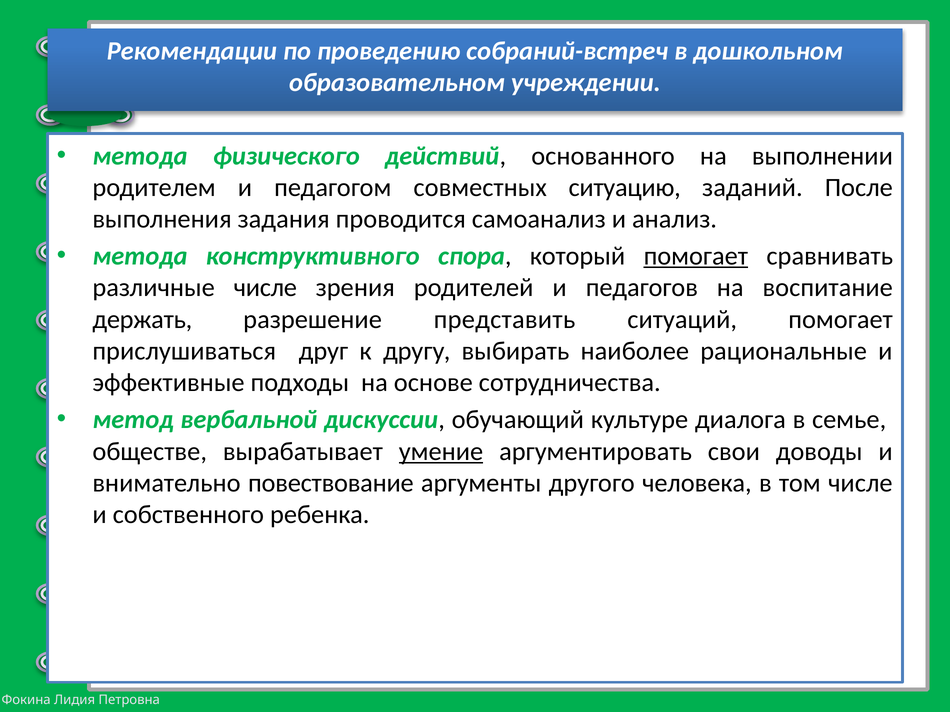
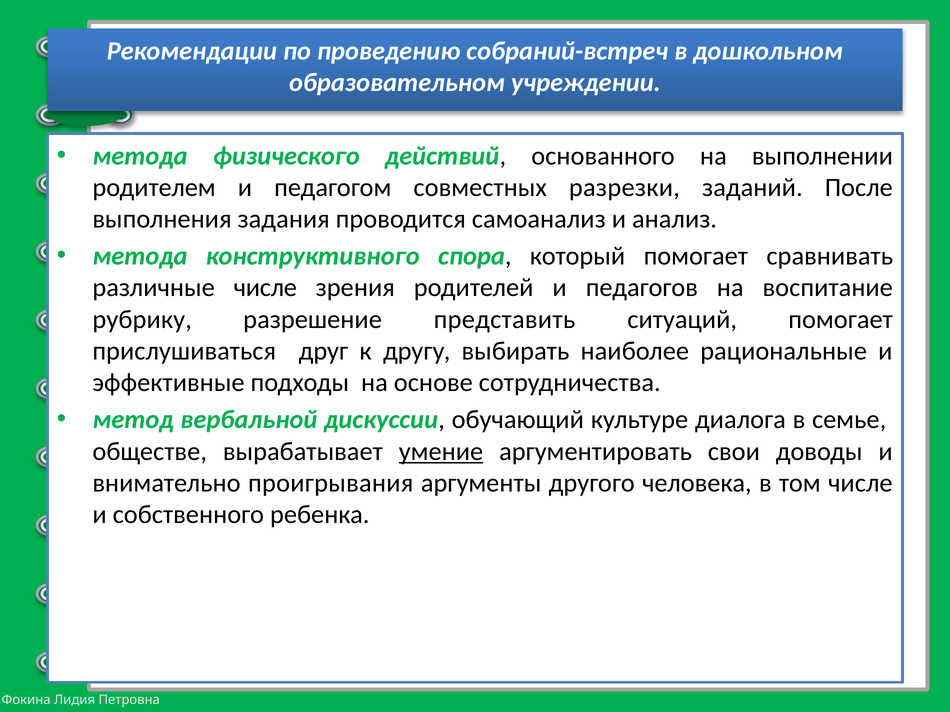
ситуацию: ситуацию -> разрезки
помогает at (696, 256) underline: present -> none
держать: держать -> рубрику
повествование: повествование -> проигрывания
